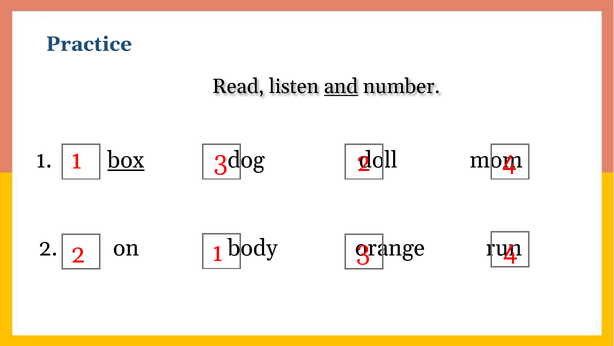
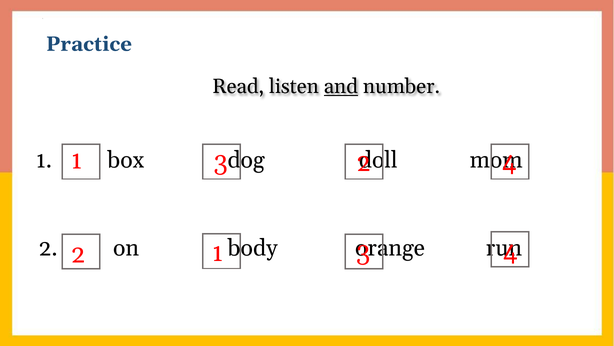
box underline: present -> none
